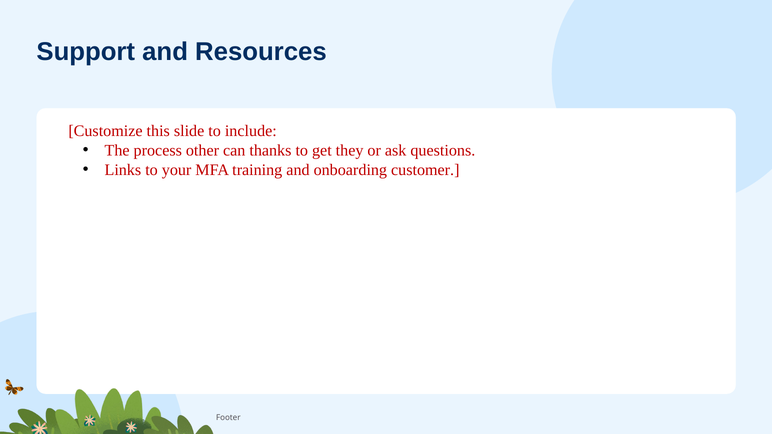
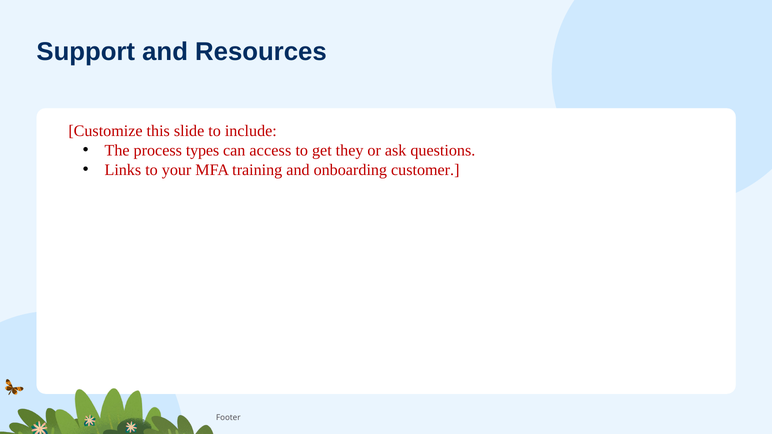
other: other -> types
thanks: thanks -> access
